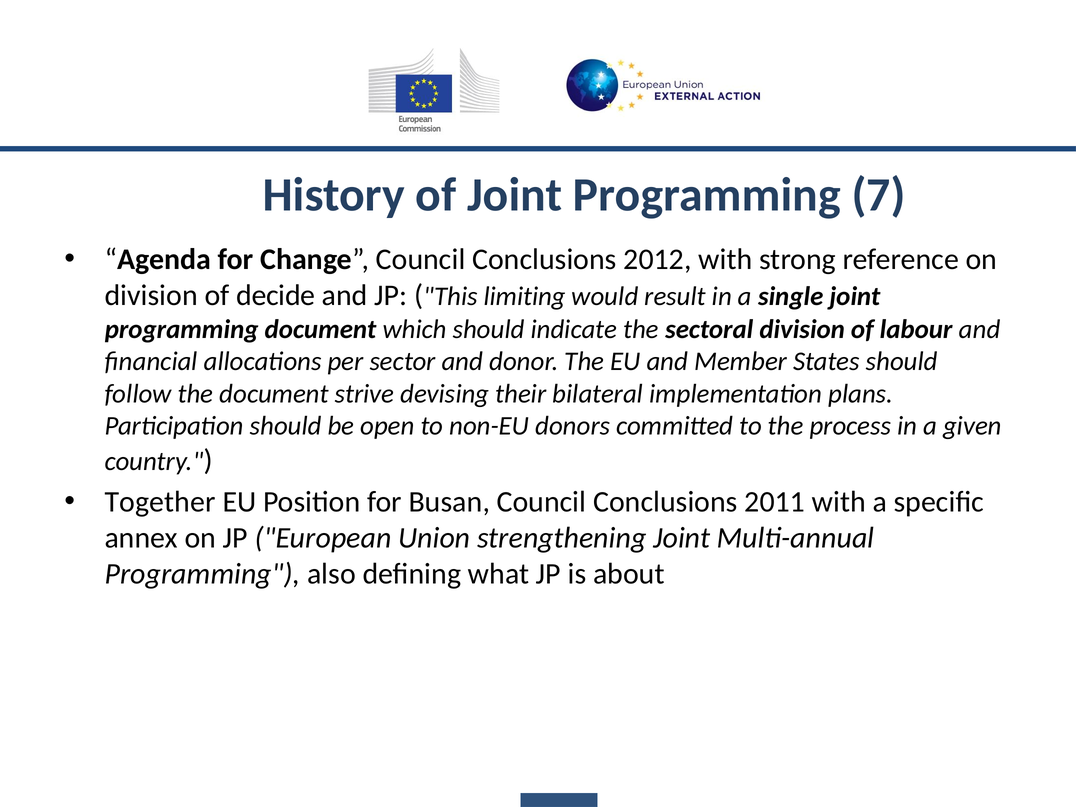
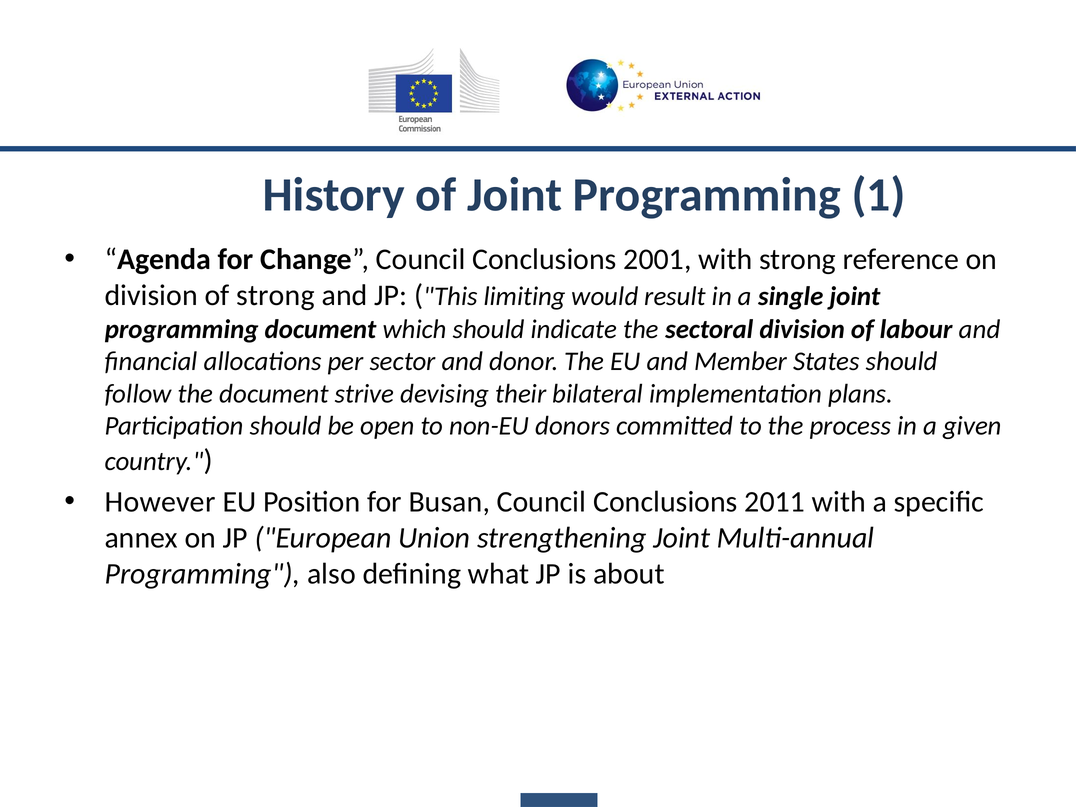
7: 7 -> 1
2012: 2012 -> 2001
of decide: decide -> strong
Together: Together -> However
